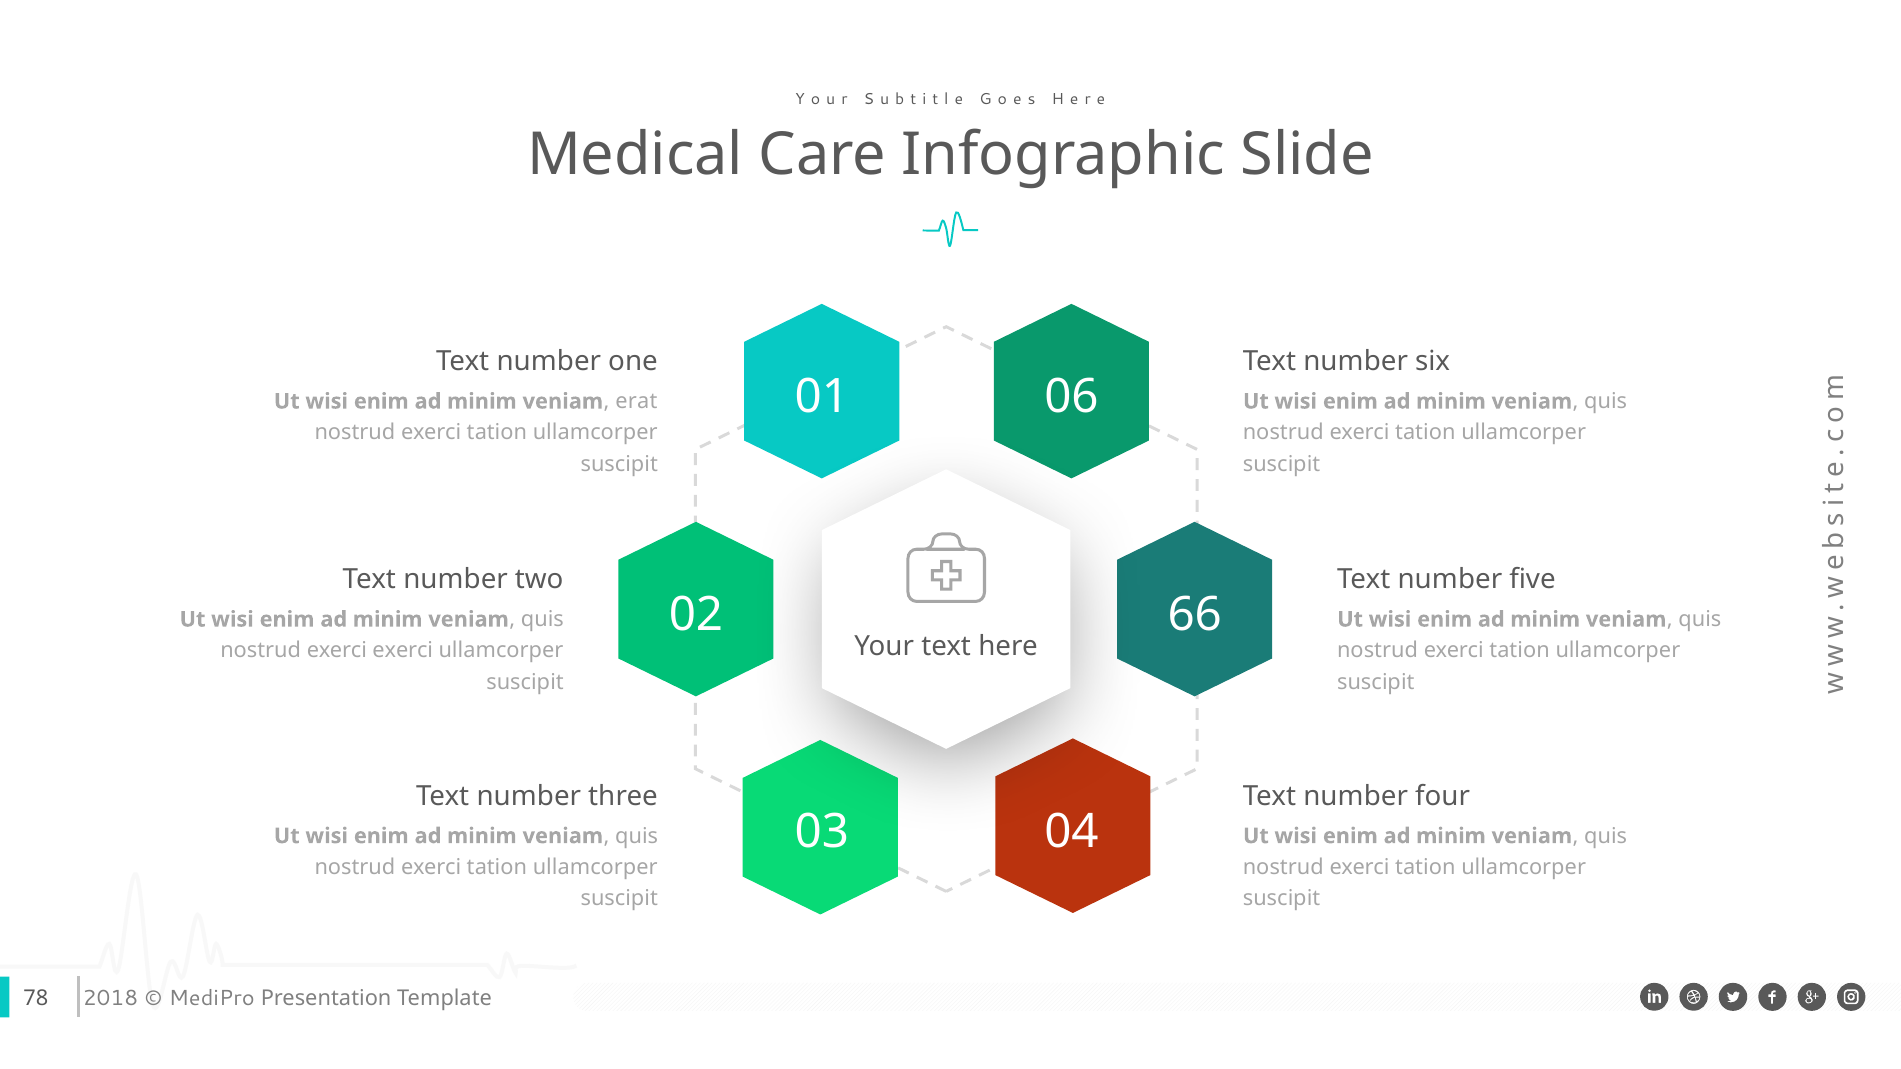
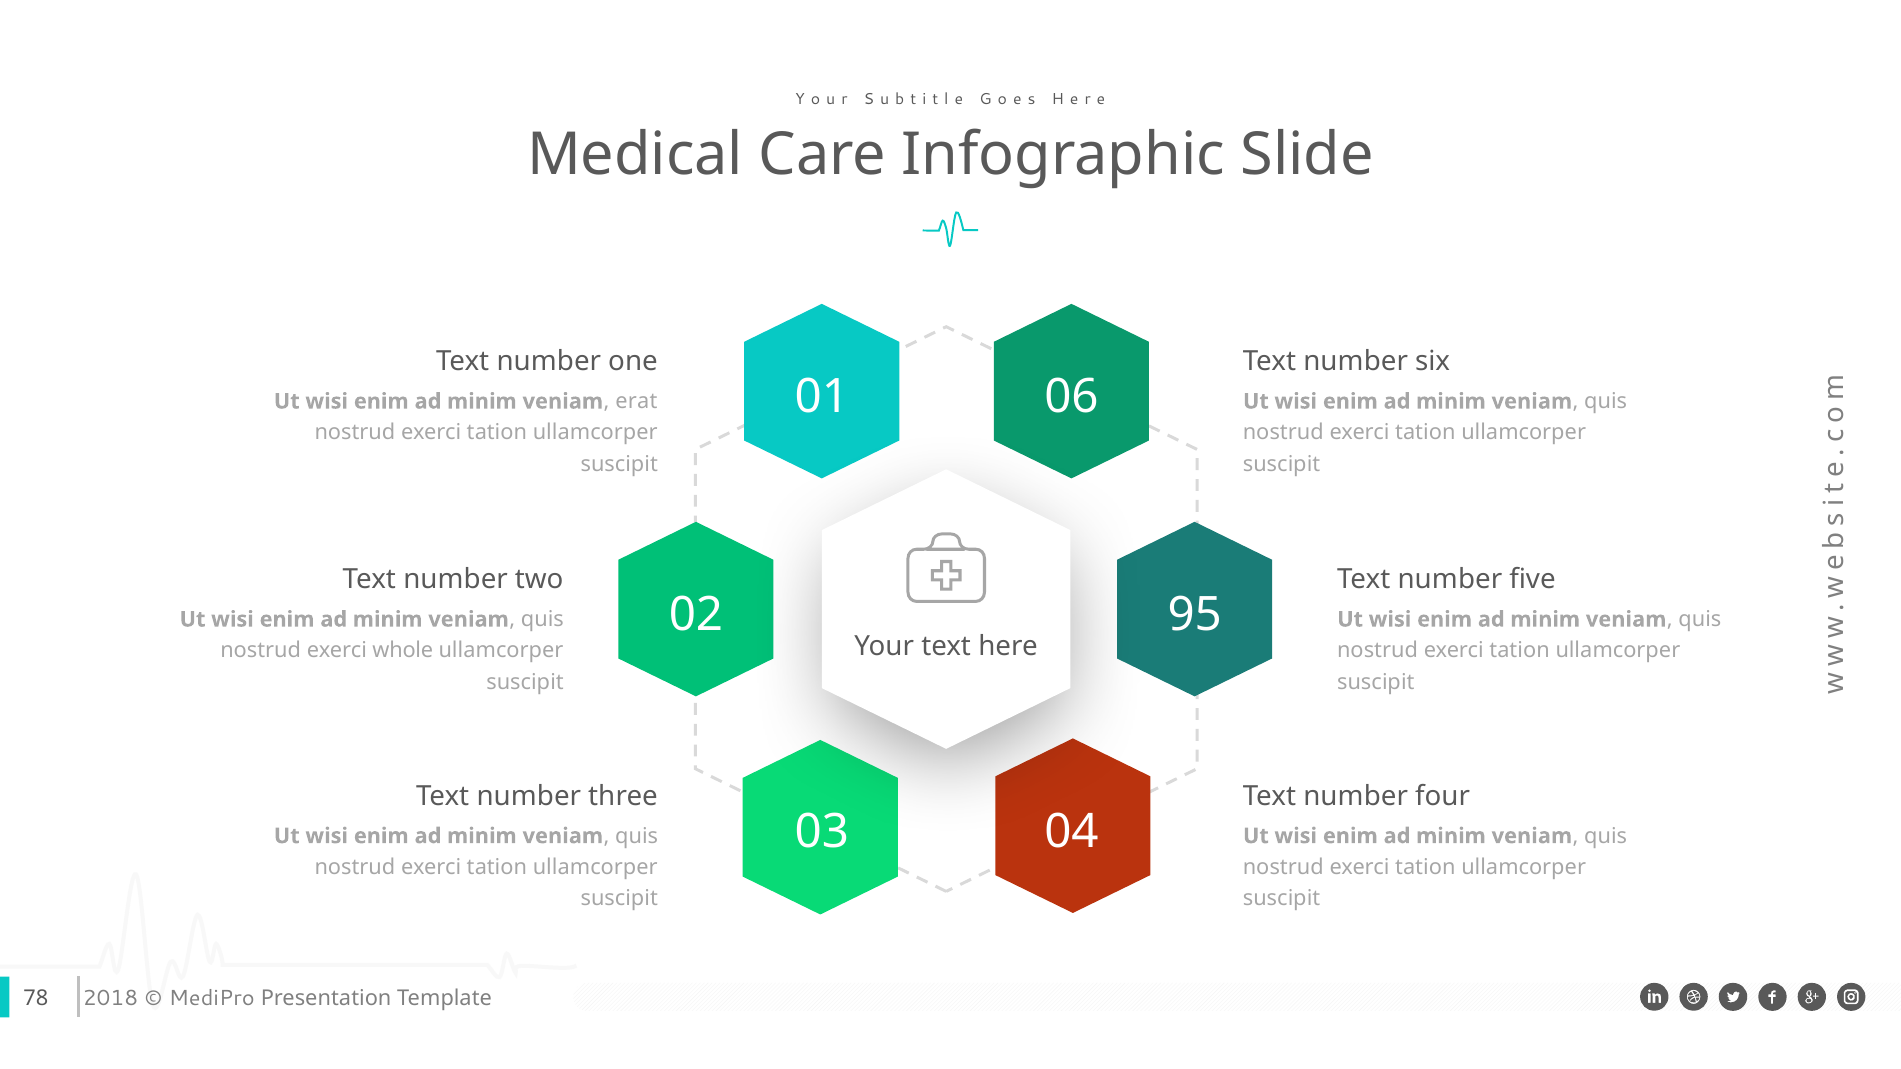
66: 66 -> 95
exerci exerci: exerci -> whole
